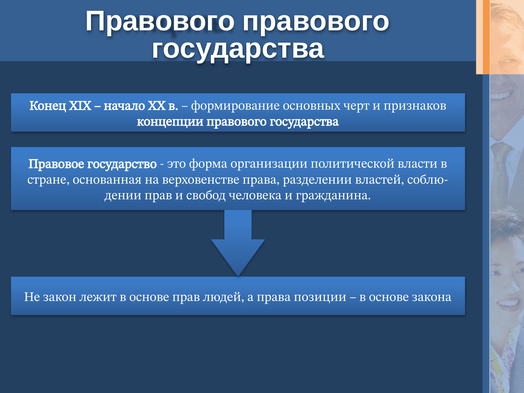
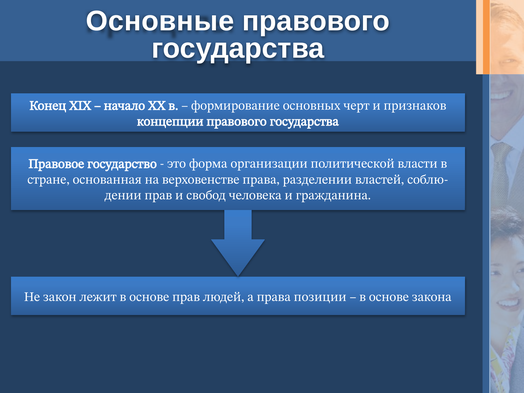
Правового at (160, 21): Правового -> Основные
